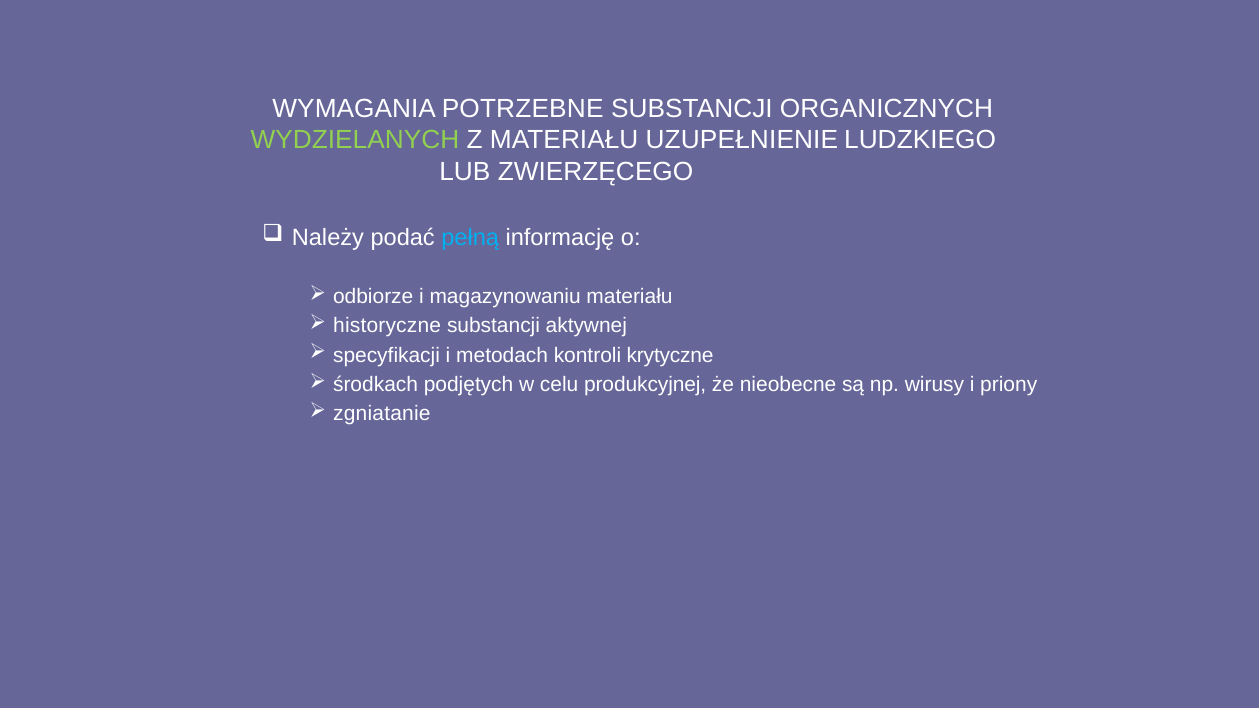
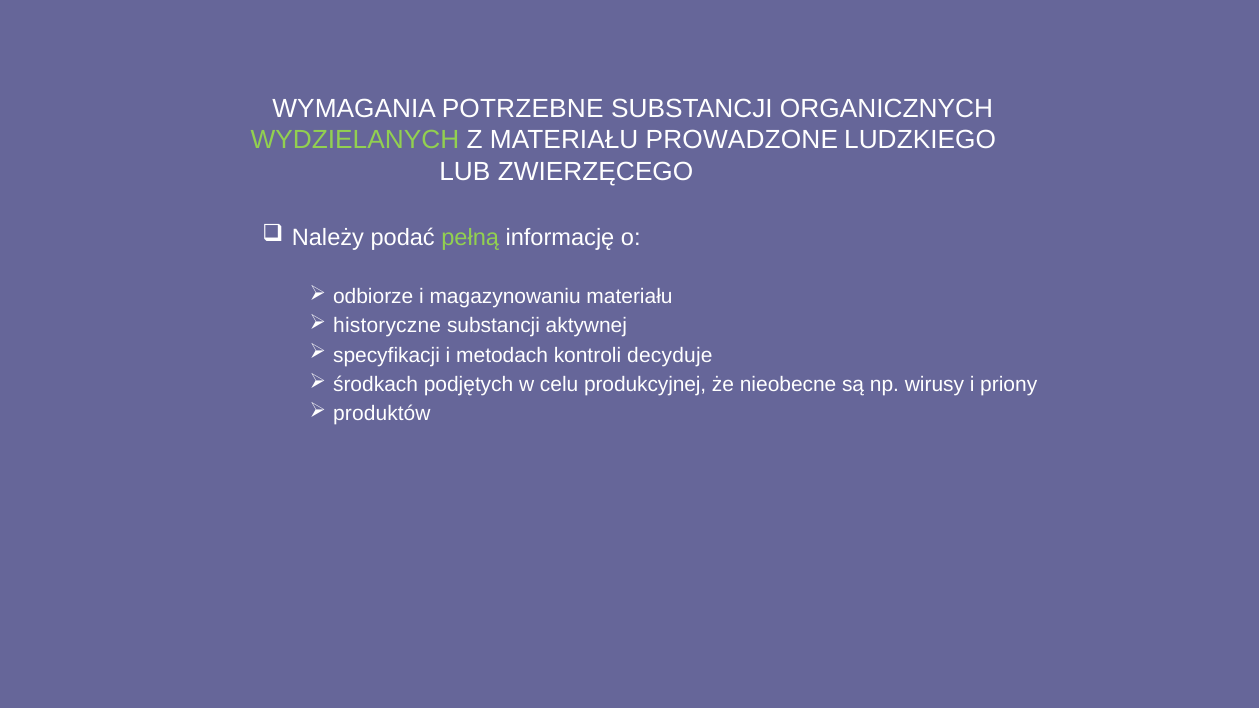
UZUPEŁNIENIE: UZUPEŁNIENIE -> PROWADZONE
pełną colour: light blue -> light green
krytyczne: krytyczne -> decyduje
zgniatanie: zgniatanie -> produktów
